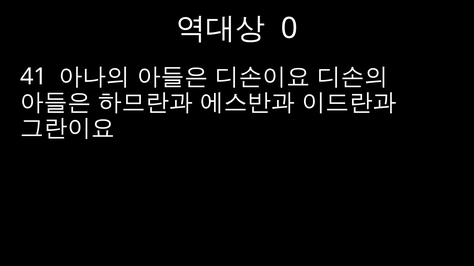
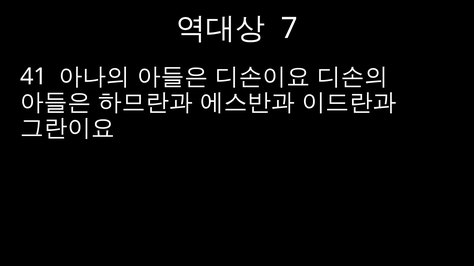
0: 0 -> 7
